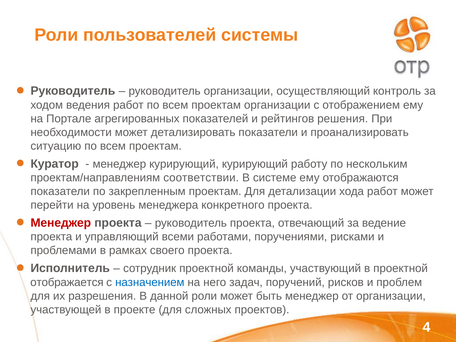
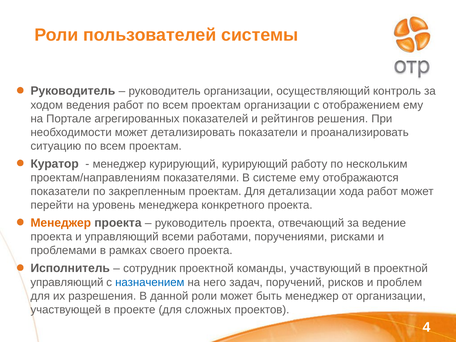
соответствии: соответствии -> показателями
Менеджер at (61, 223) colour: red -> orange
отображается at (67, 282): отображается -> управляющий
